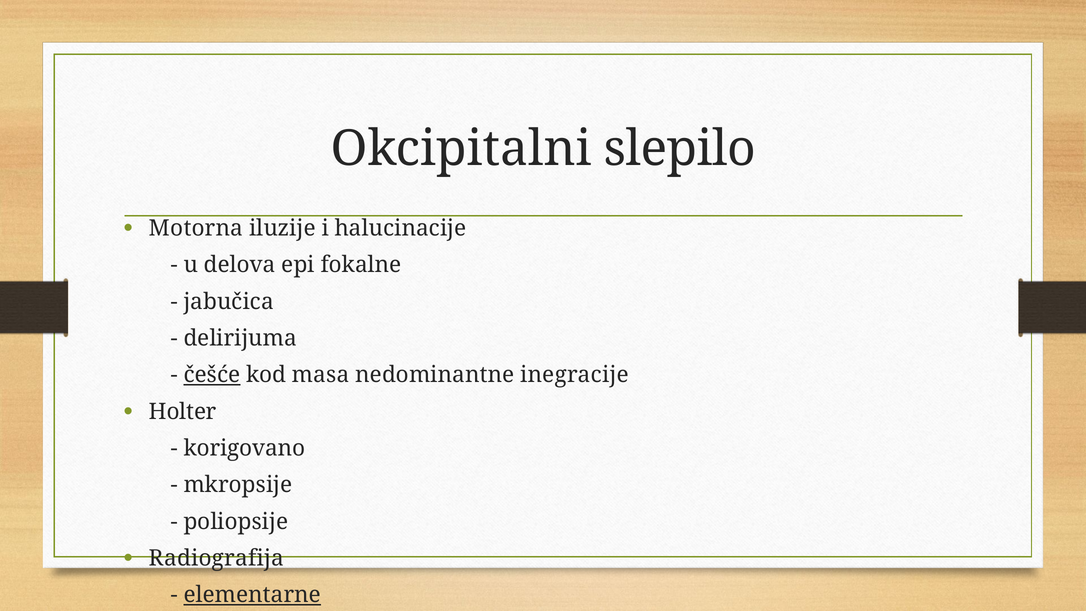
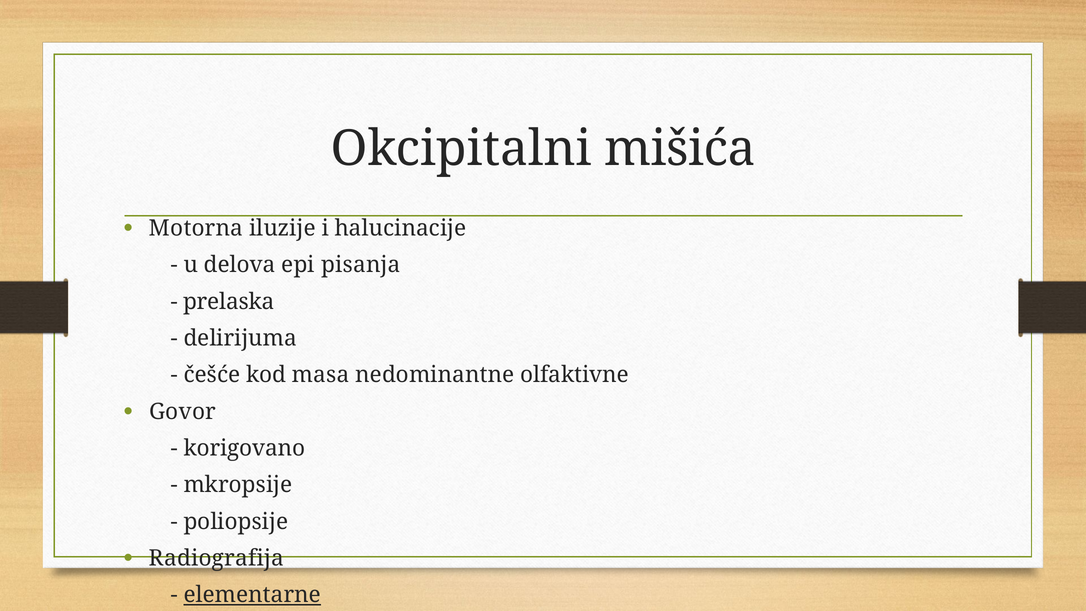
slepilo: slepilo -> mišića
fokalne: fokalne -> pisanja
jabučica: jabučica -> prelaska
češće underline: present -> none
inegracije: inegracije -> olfaktivne
Holter: Holter -> Govor
